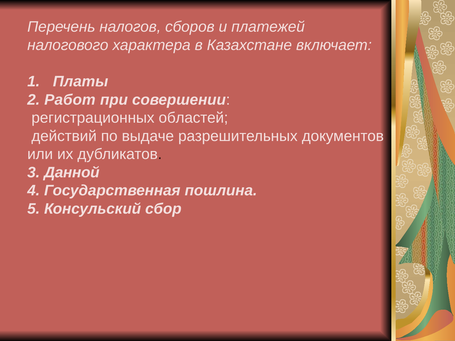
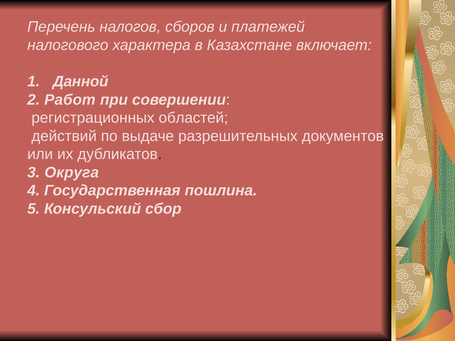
Платы: Платы -> Данной
Данной: Данной -> Округа
